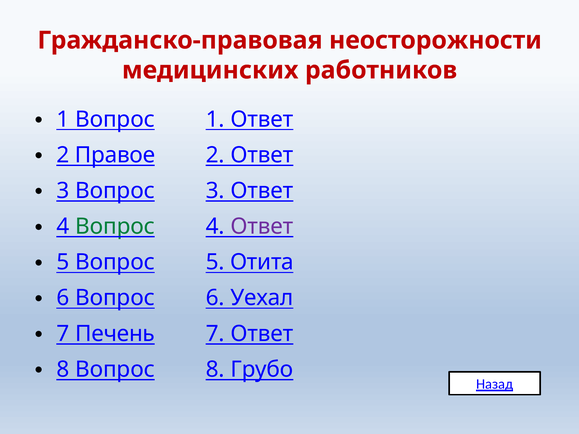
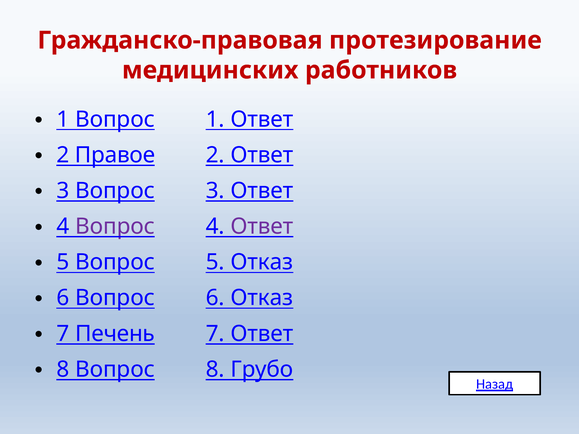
неосторожности: неосторожности -> протезирование
Вопрос at (115, 227) colour: green -> purple
5 Отита: Отита -> Отказ
6 Уехал: Уехал -> Отказ
